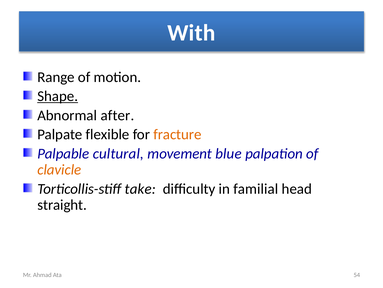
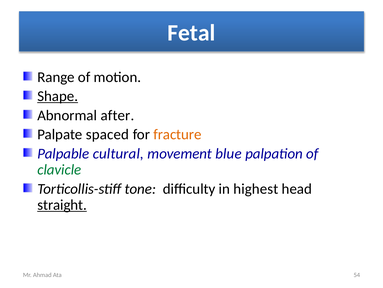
With: With -> Fetal
flexible: flexible -> spaced
clavicle colour: orange -> green
take: take -> tone
familial: familial -> highest
straight underline: none -> present
